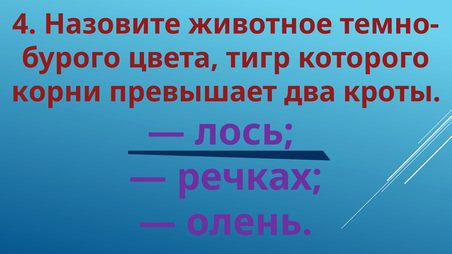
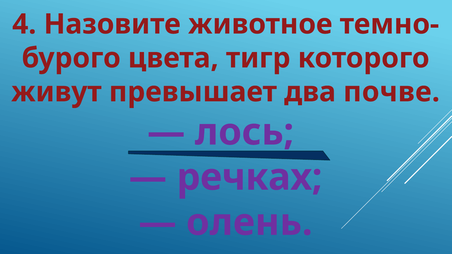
корни: корни -> живут
кроты: кроты -> почве
